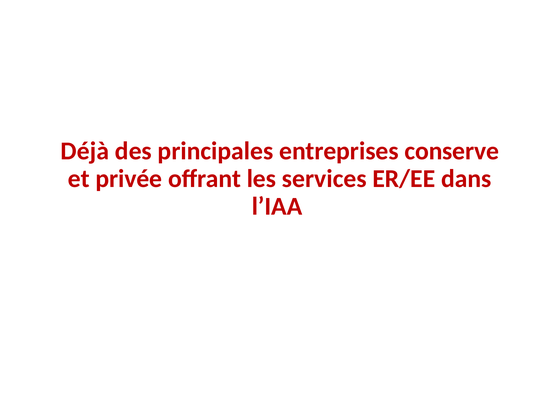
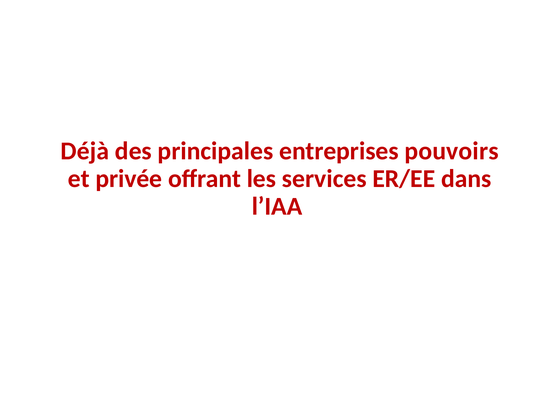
conserve: conserve -> pouvoirs
